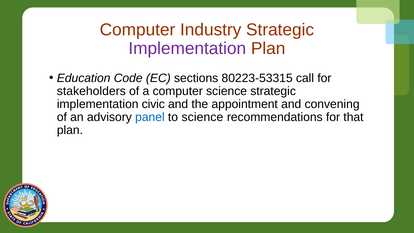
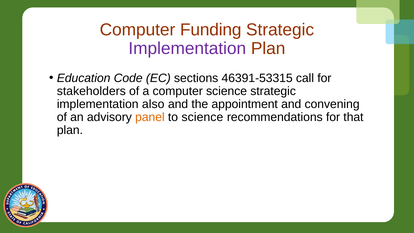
Industry: Industry -> Funding
80223-53315: 80223-53315 -> 46391-53315
civic: civic -> also
panel colour: blue -> orange
